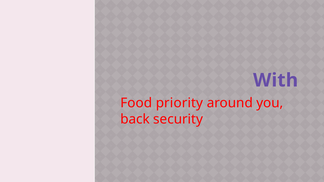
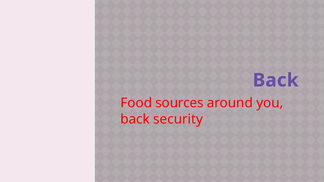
With at (276, 80): With -> Back
priority: priority -> sources
